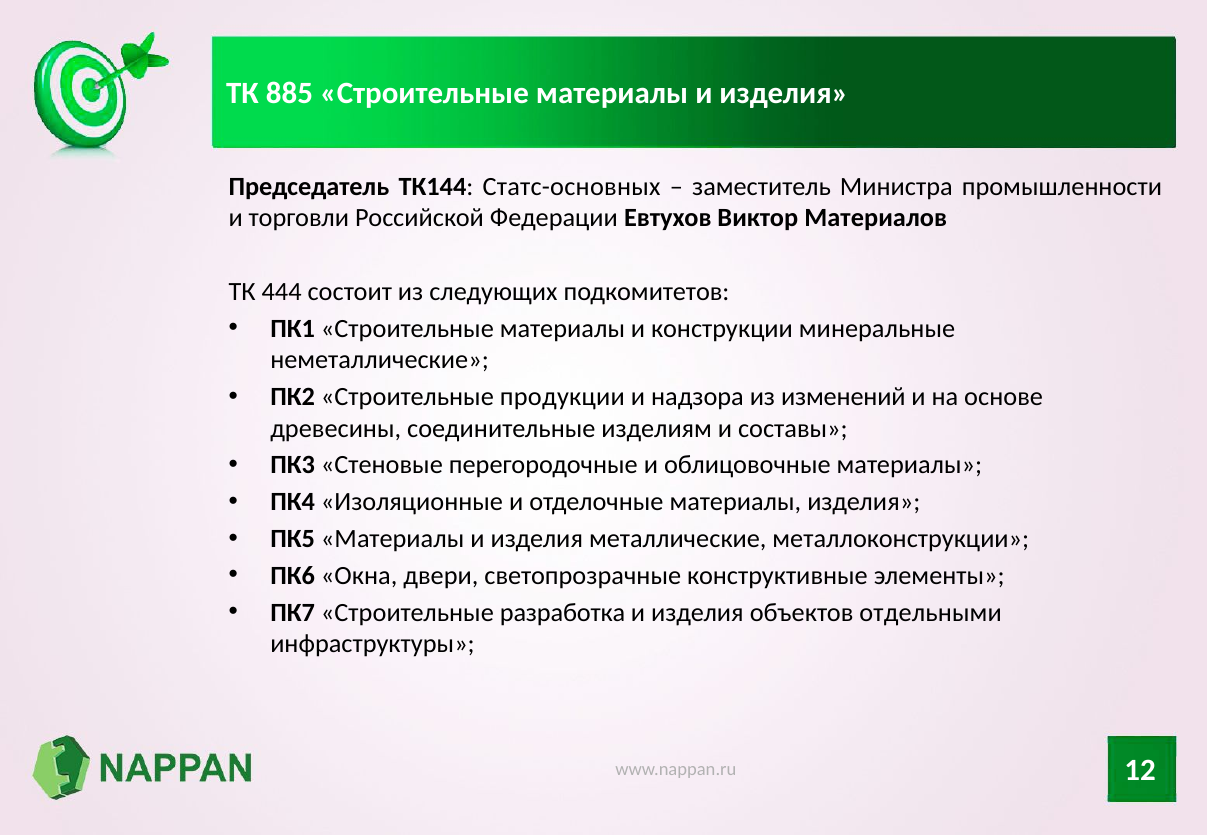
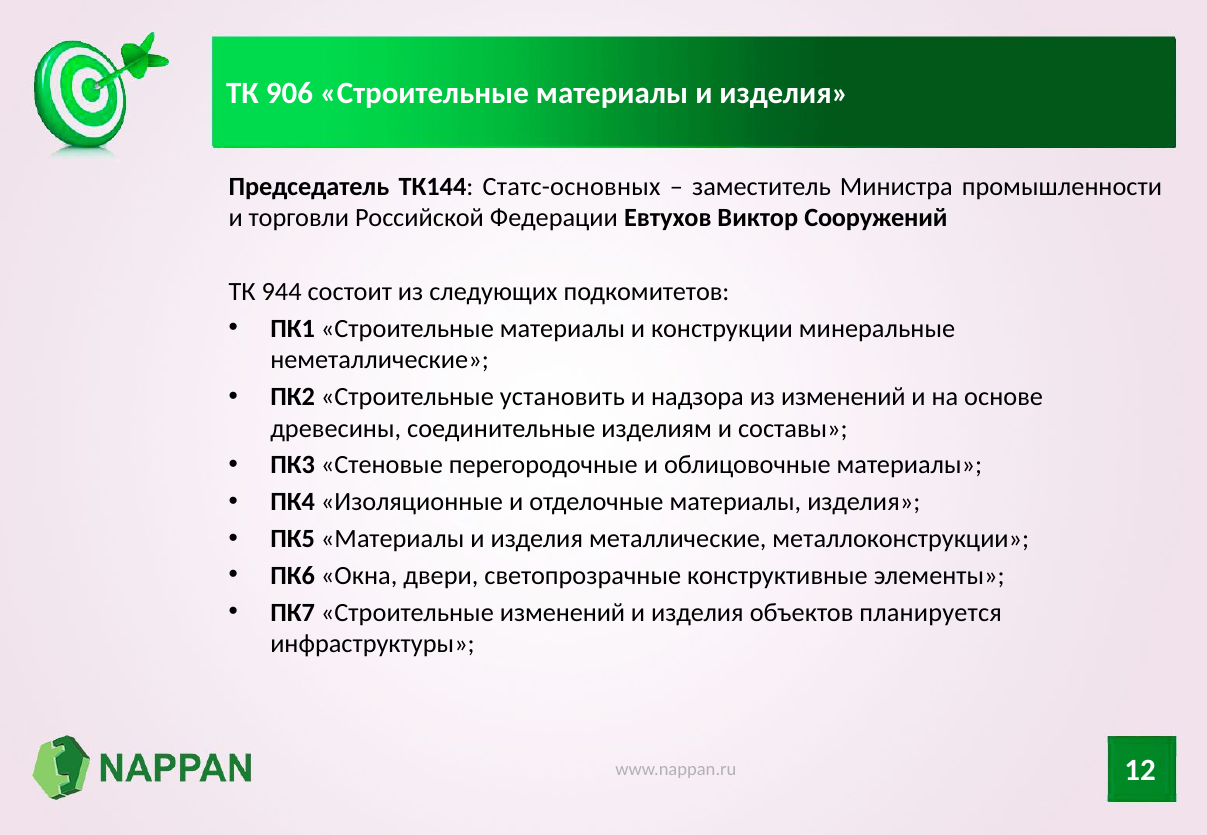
885: 885 -> 906
Материалов: Материалов -> Сооружений
444: 444 -> 944
продукции: продукции -> установить
Строительные разработка: разработка -> изменений
отдельными: отдельными -> планируется
